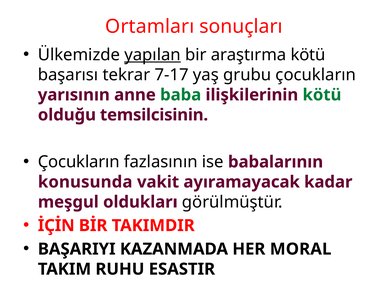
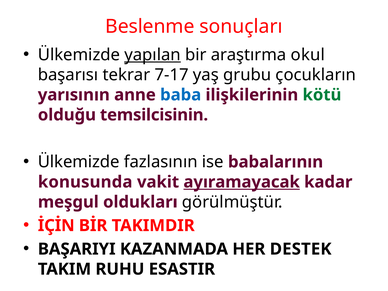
Ortamları: Ortamları -> Beslenme
araştırma kötü: kötü -> okul
baba colour: green -> blue
Çocukların at (79, 162): Çocukların -> Ülkemizde
ayıramayacak underline: none -> present
MORAL: MORAL -> DESTEK
